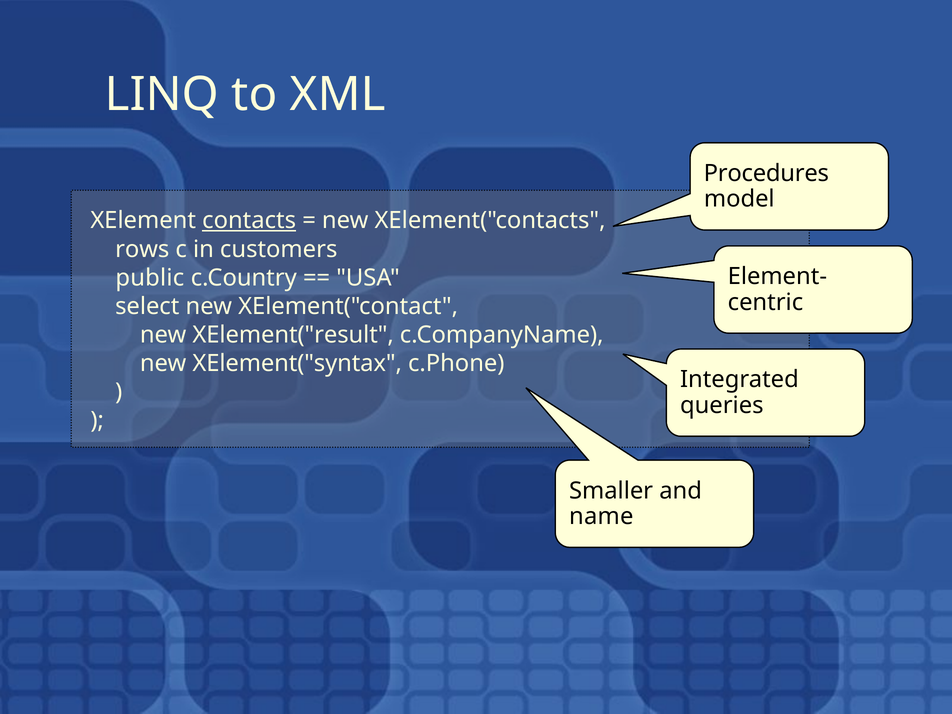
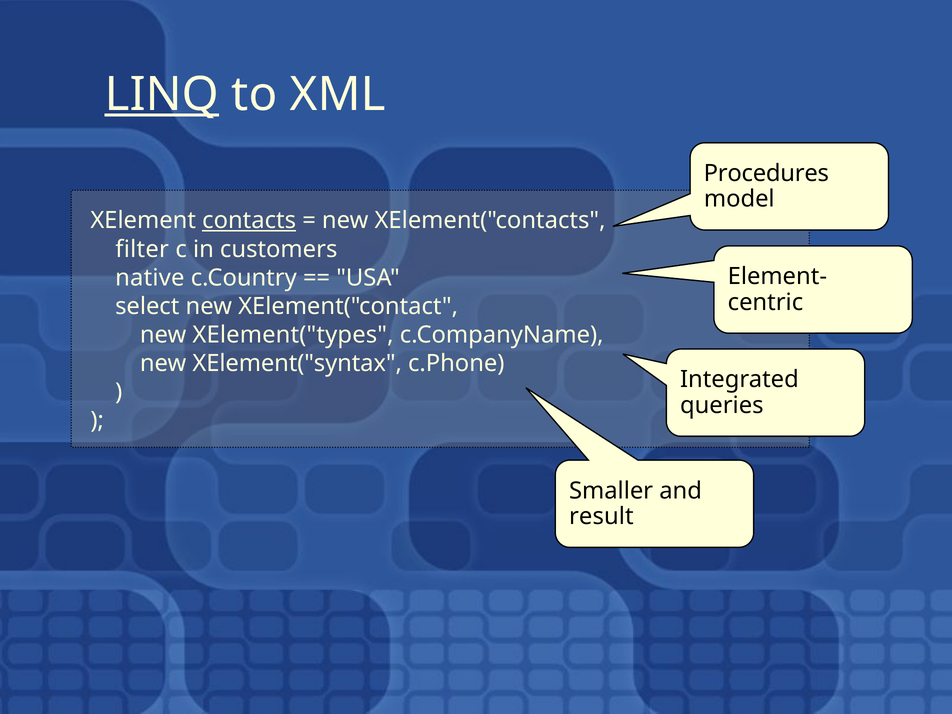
LINQ underline: none -> present
rows: rows -> filter
public: public -> native
XElement("result: XElement("result -> XElement("types
name: name -> result
